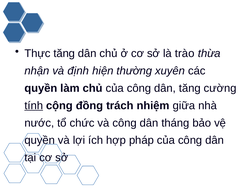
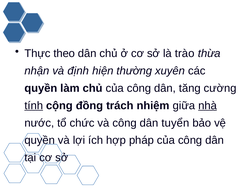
Thực tăng: tăng -> theo
nhà underline: none -> present
tháng: tháng -> tuyển
